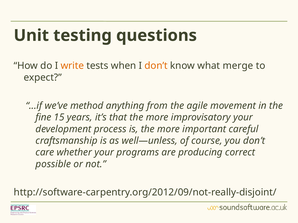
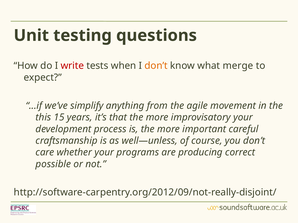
write colour: orange -> red
method: method -> simplify
fine: fine -> this
